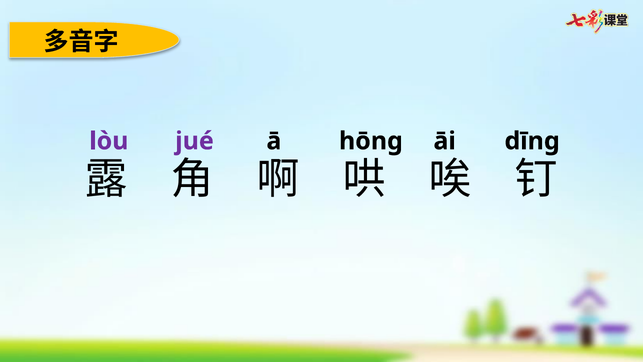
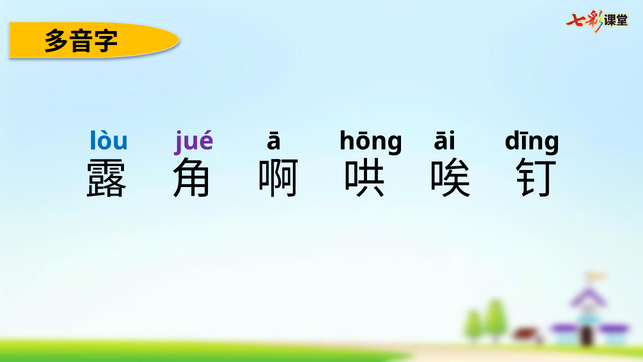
lòu colour: purple -> blue
